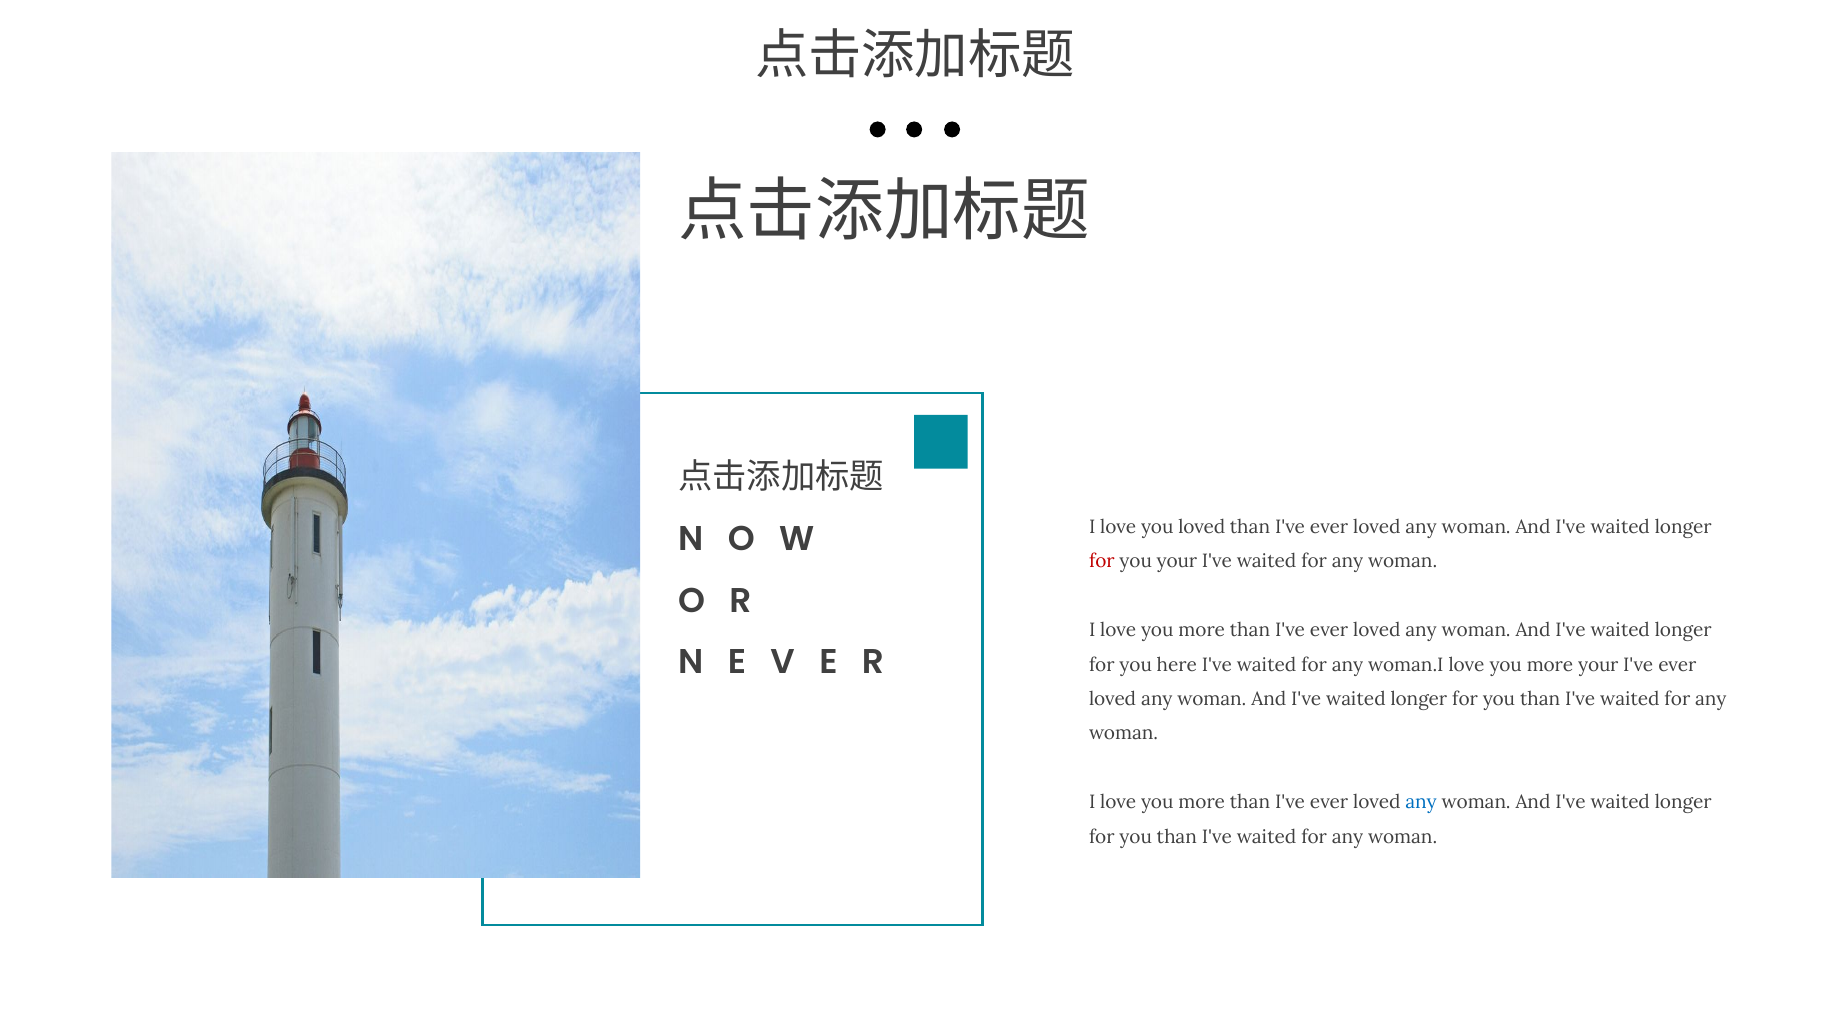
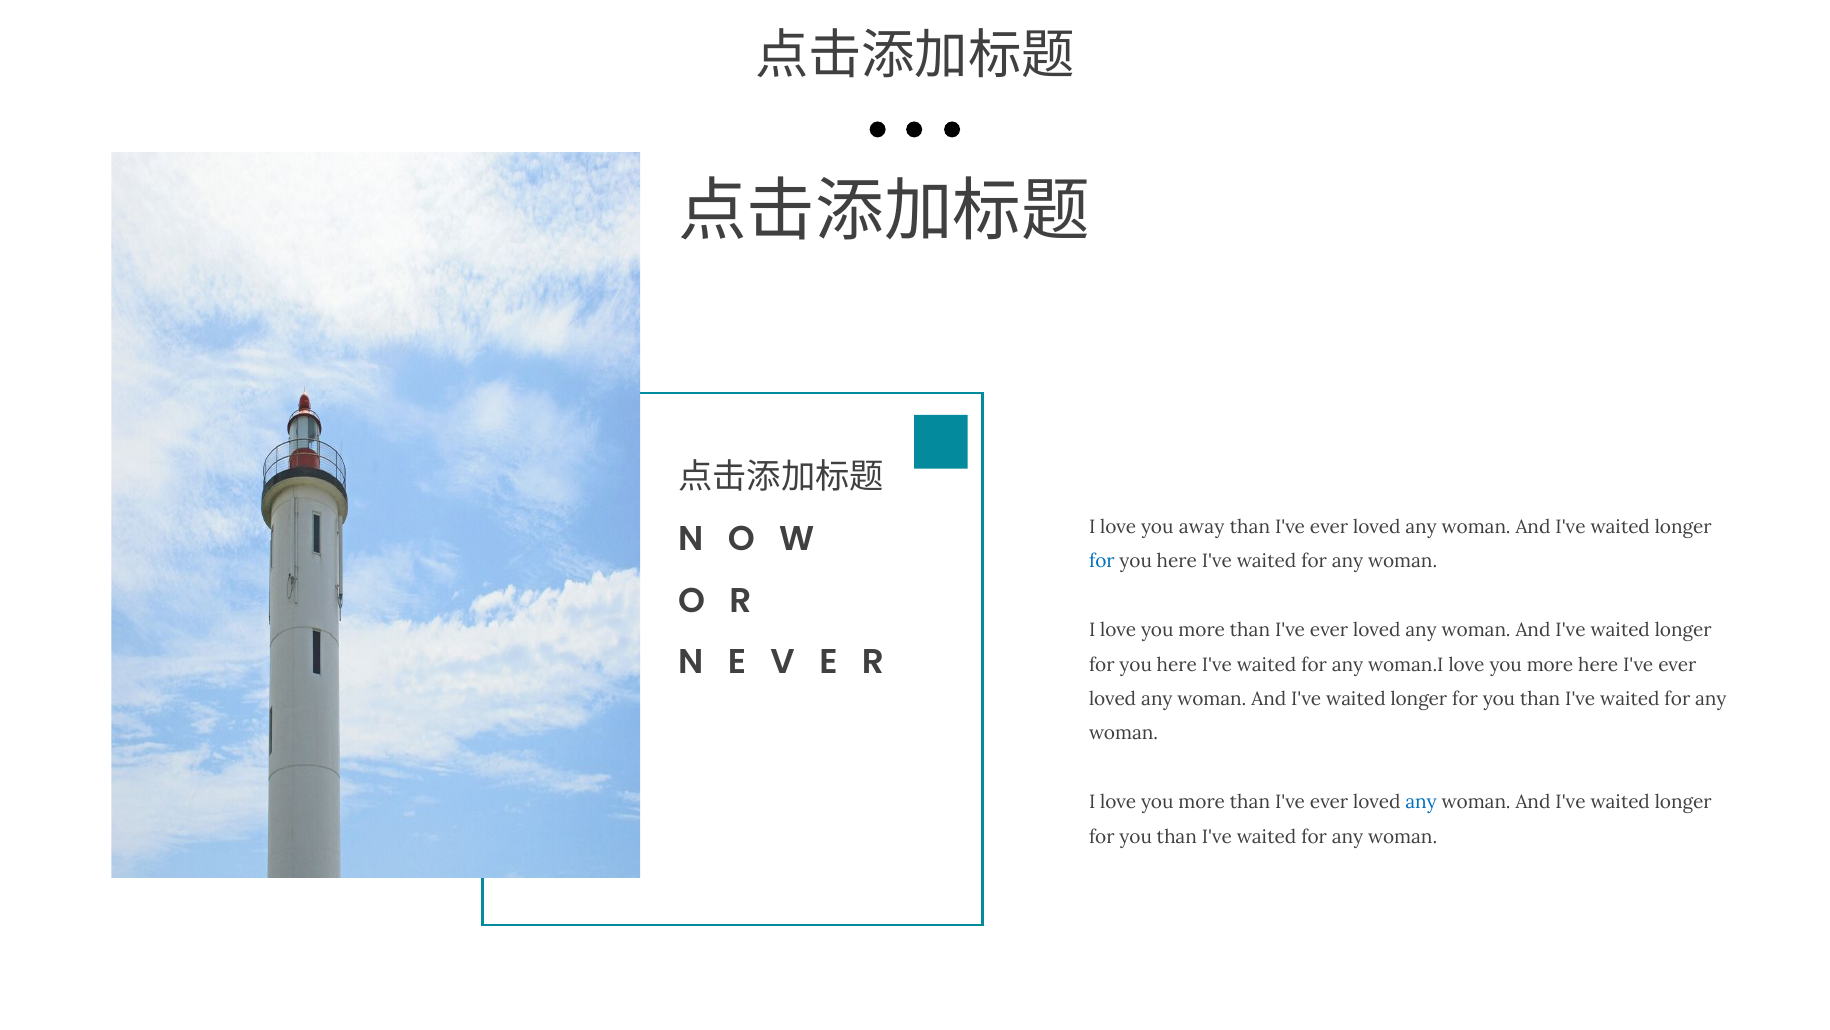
you loved: loved -> away
for at (1102, 561) colour: red -> blue
your at (1177, 561): your -> here
more your: your -> here
